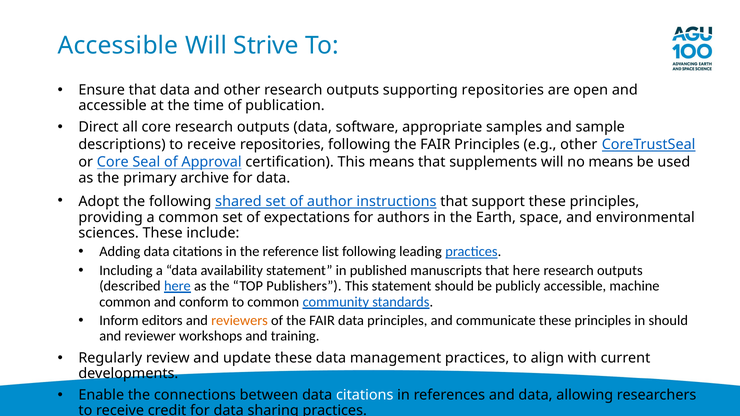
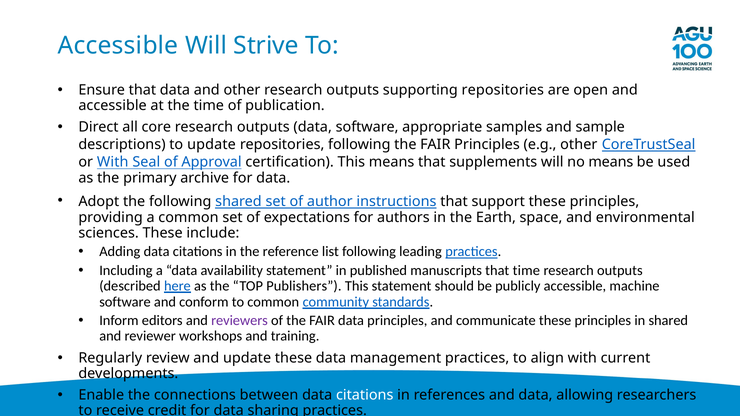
descriptions to receive: receive -> update
or Core: Core -> With
that here: here -> time
common at (125, 302): common -> software
reviewers colour: orange -> purple
in should: should -> shared
